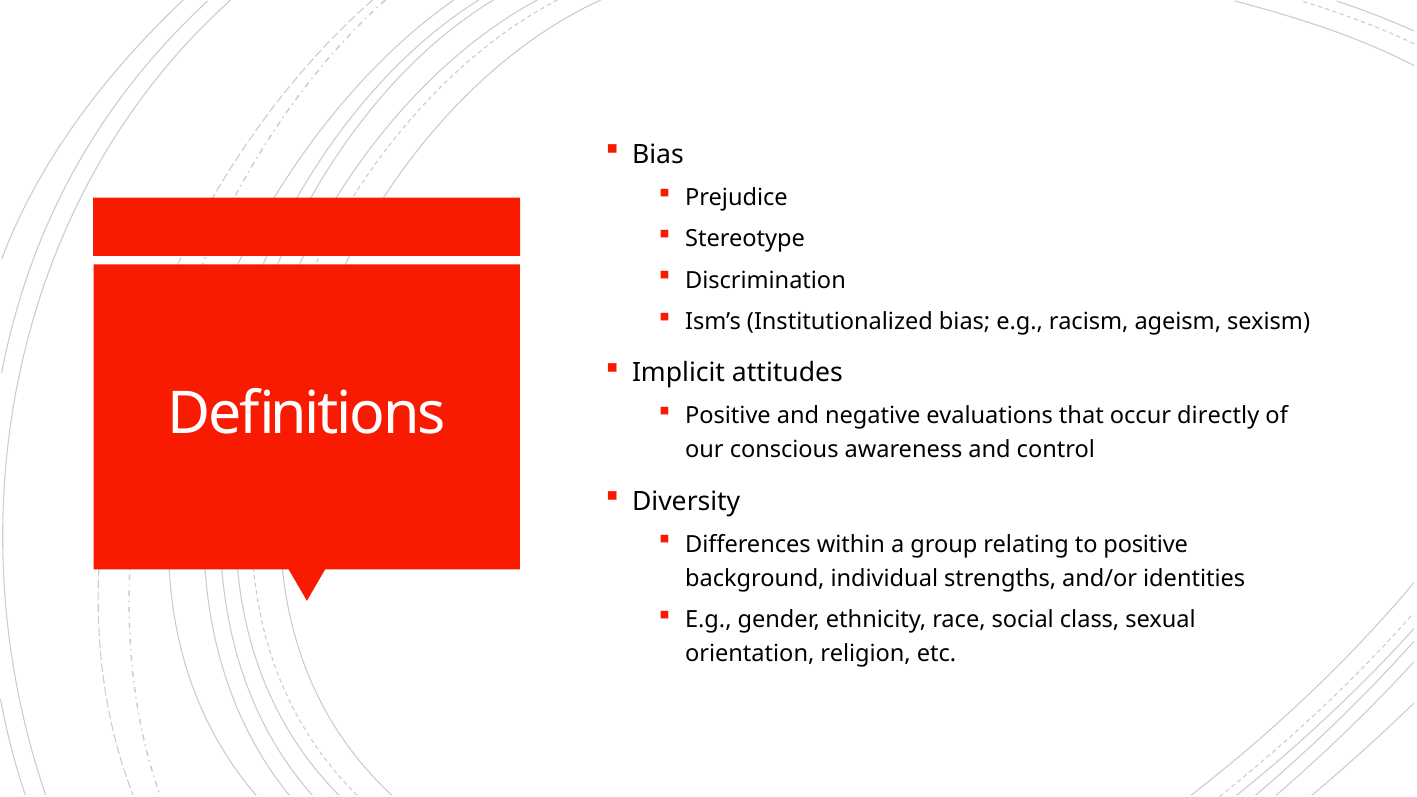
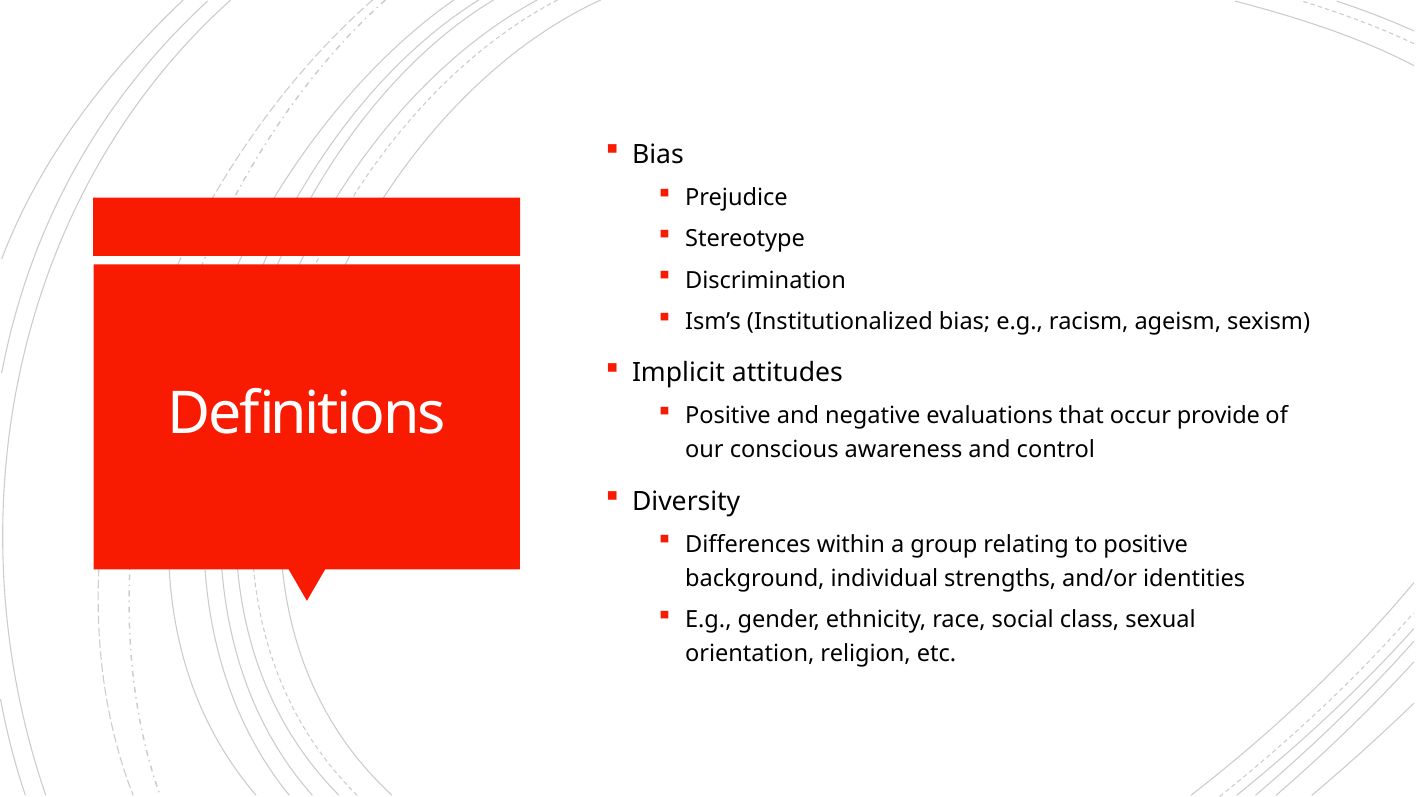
directly: directly -> provide
